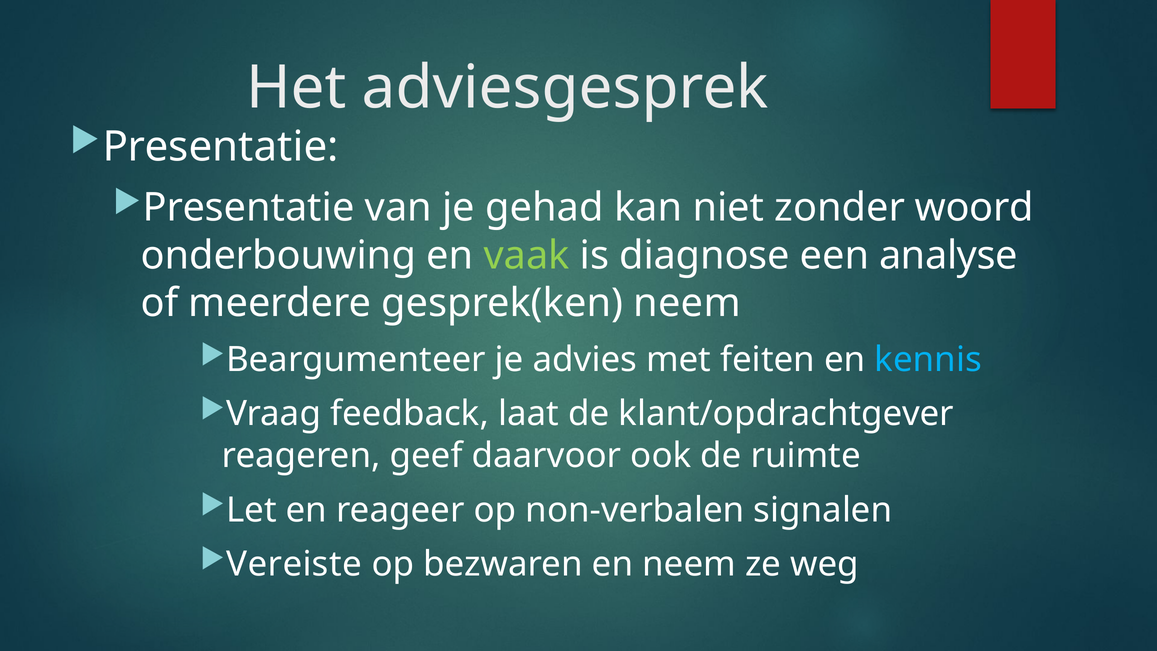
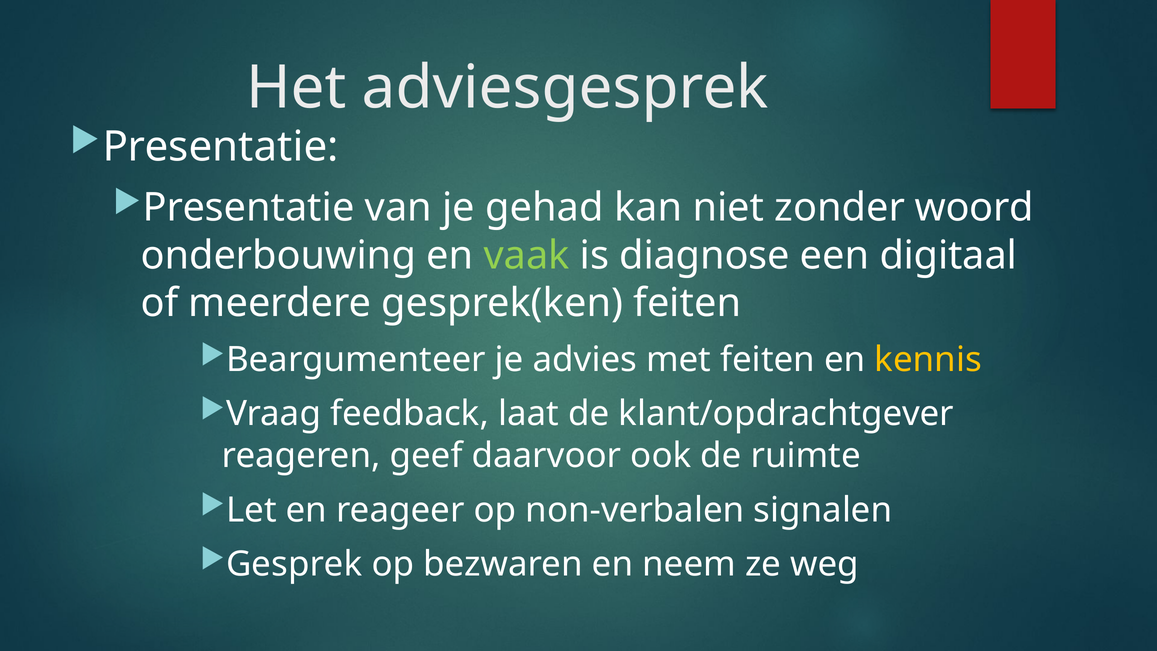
analyse: analyse -> digitaal
gesprek(ken neem: neem -> feiten
kennis colour: light blue -> yellow
Vereiste: Vereiste -> Gesprek
